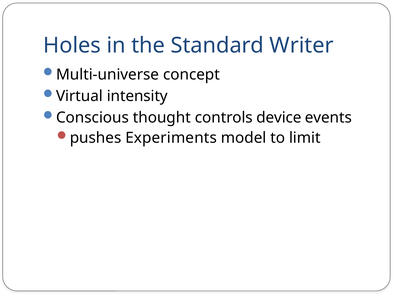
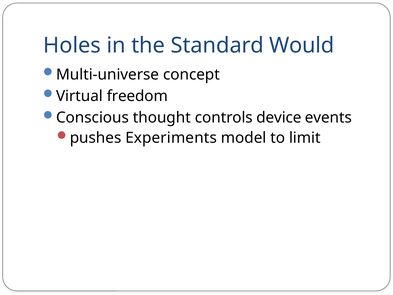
Writer: Writer -> Would
intensity: intensity -> freedom
